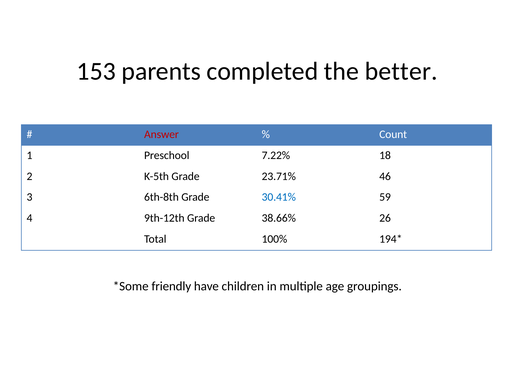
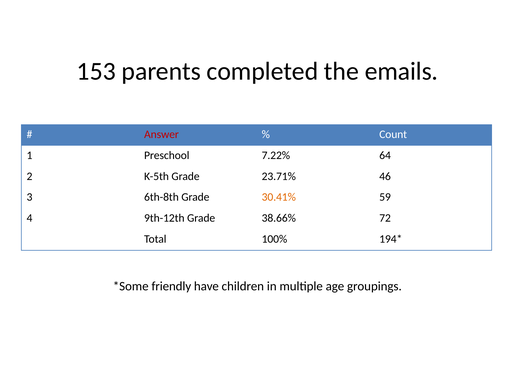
better: better -> emails
18: 18 -> 64
30.41% colour: blue -> orange
26: 26 -> 72
